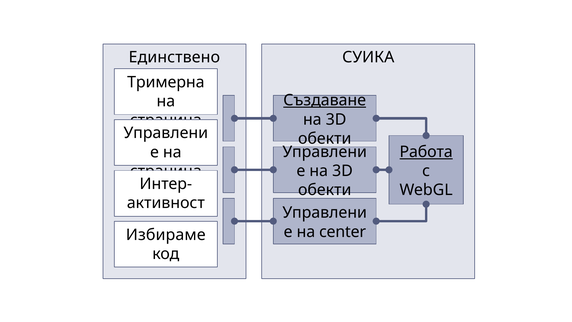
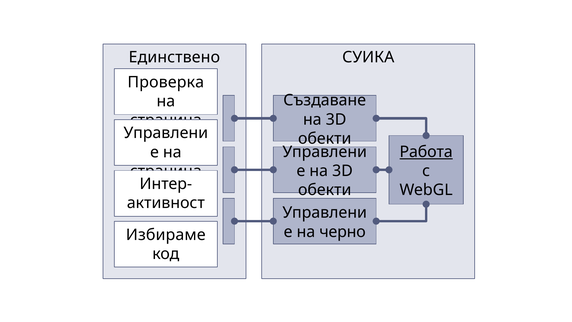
Тримерна: Тримерна -> Проверка
Създаване underline: present -> none
center: center -> черно
